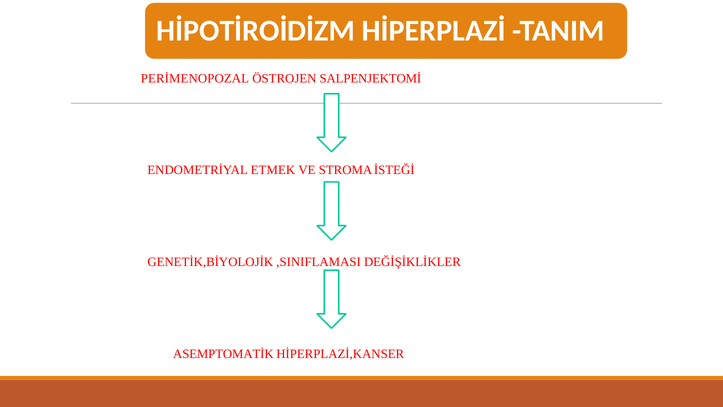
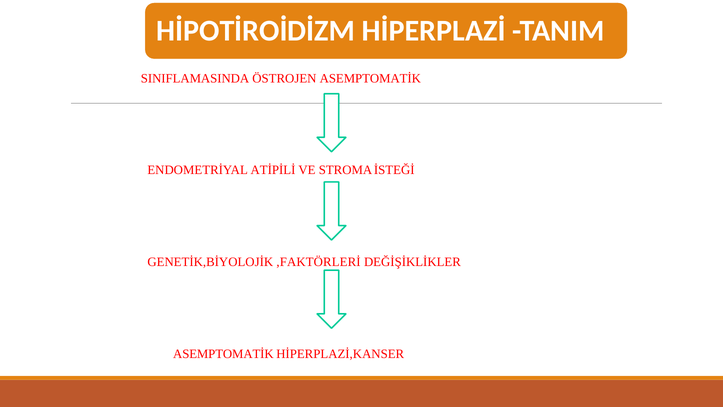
PERİMENOPOZAL: PERİMENOPOZAL -> SINIFLAMASINDA
ÖSTROJEN SALPENJEKTOMİ: SALPENJEKTOMİ -> ASEMPTOMATİK
ETMEK: ETMEK -> ATİPİLİ
,SINIFLAMASI: ,SINIFLAMASI -> ,FAKTÖRLERİ
